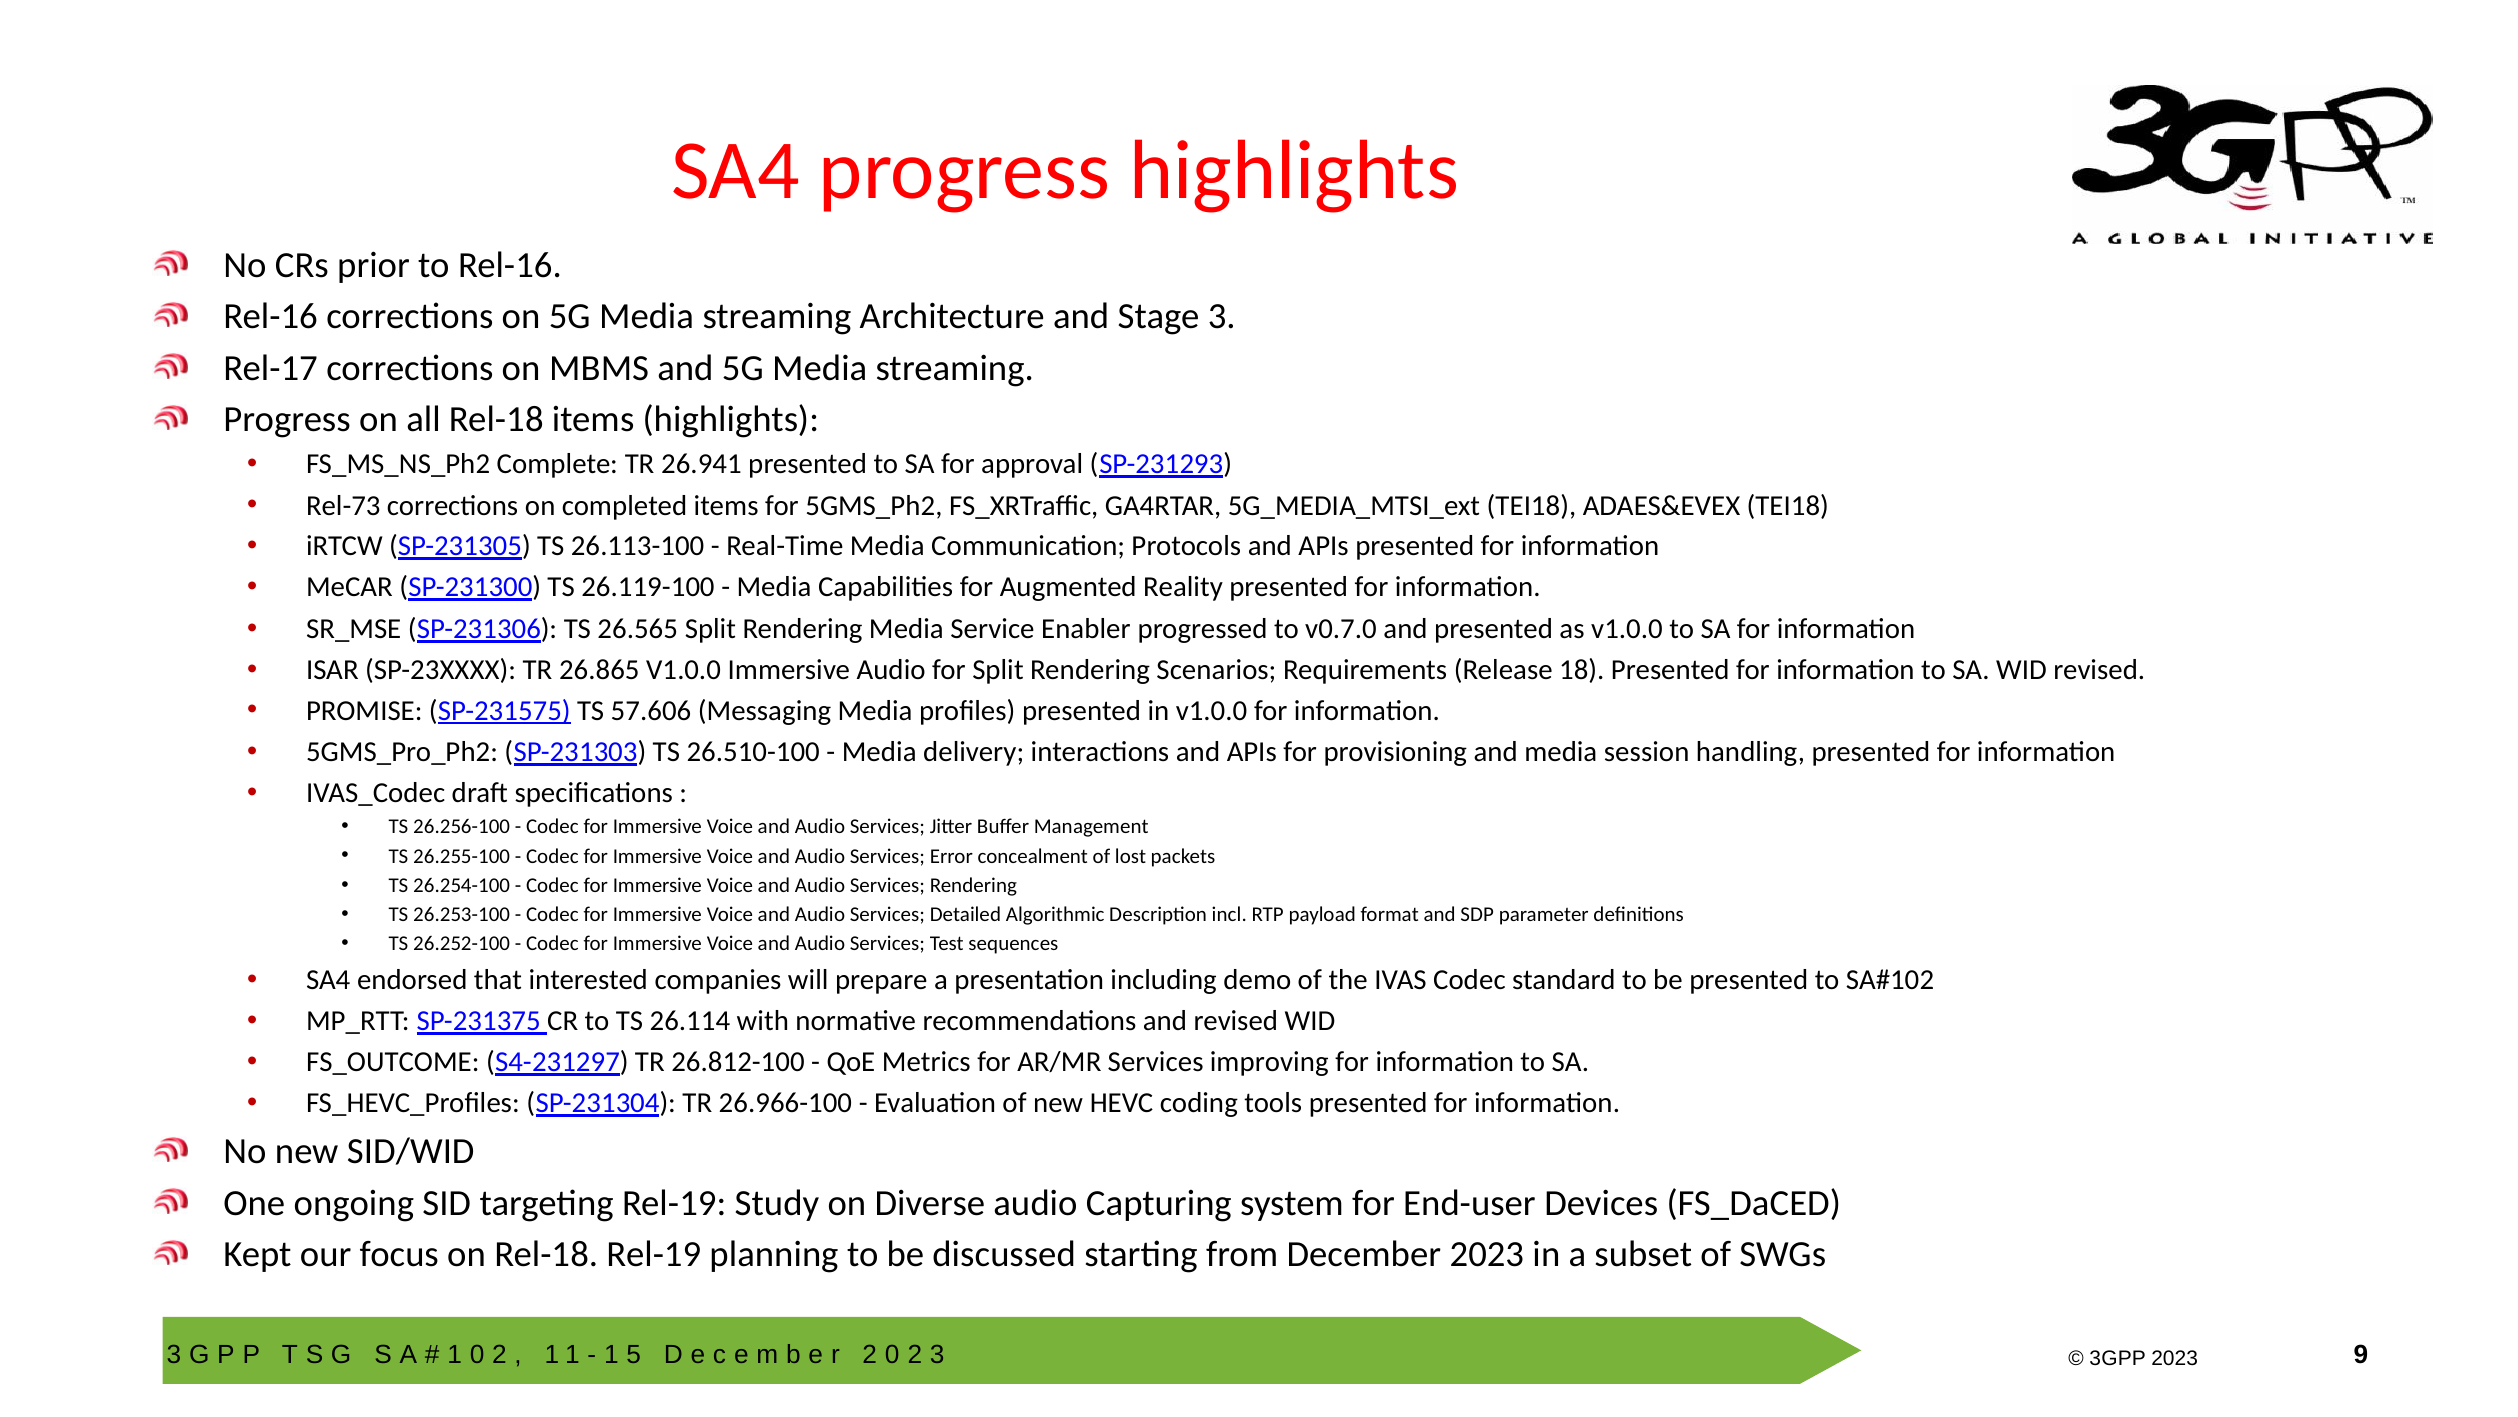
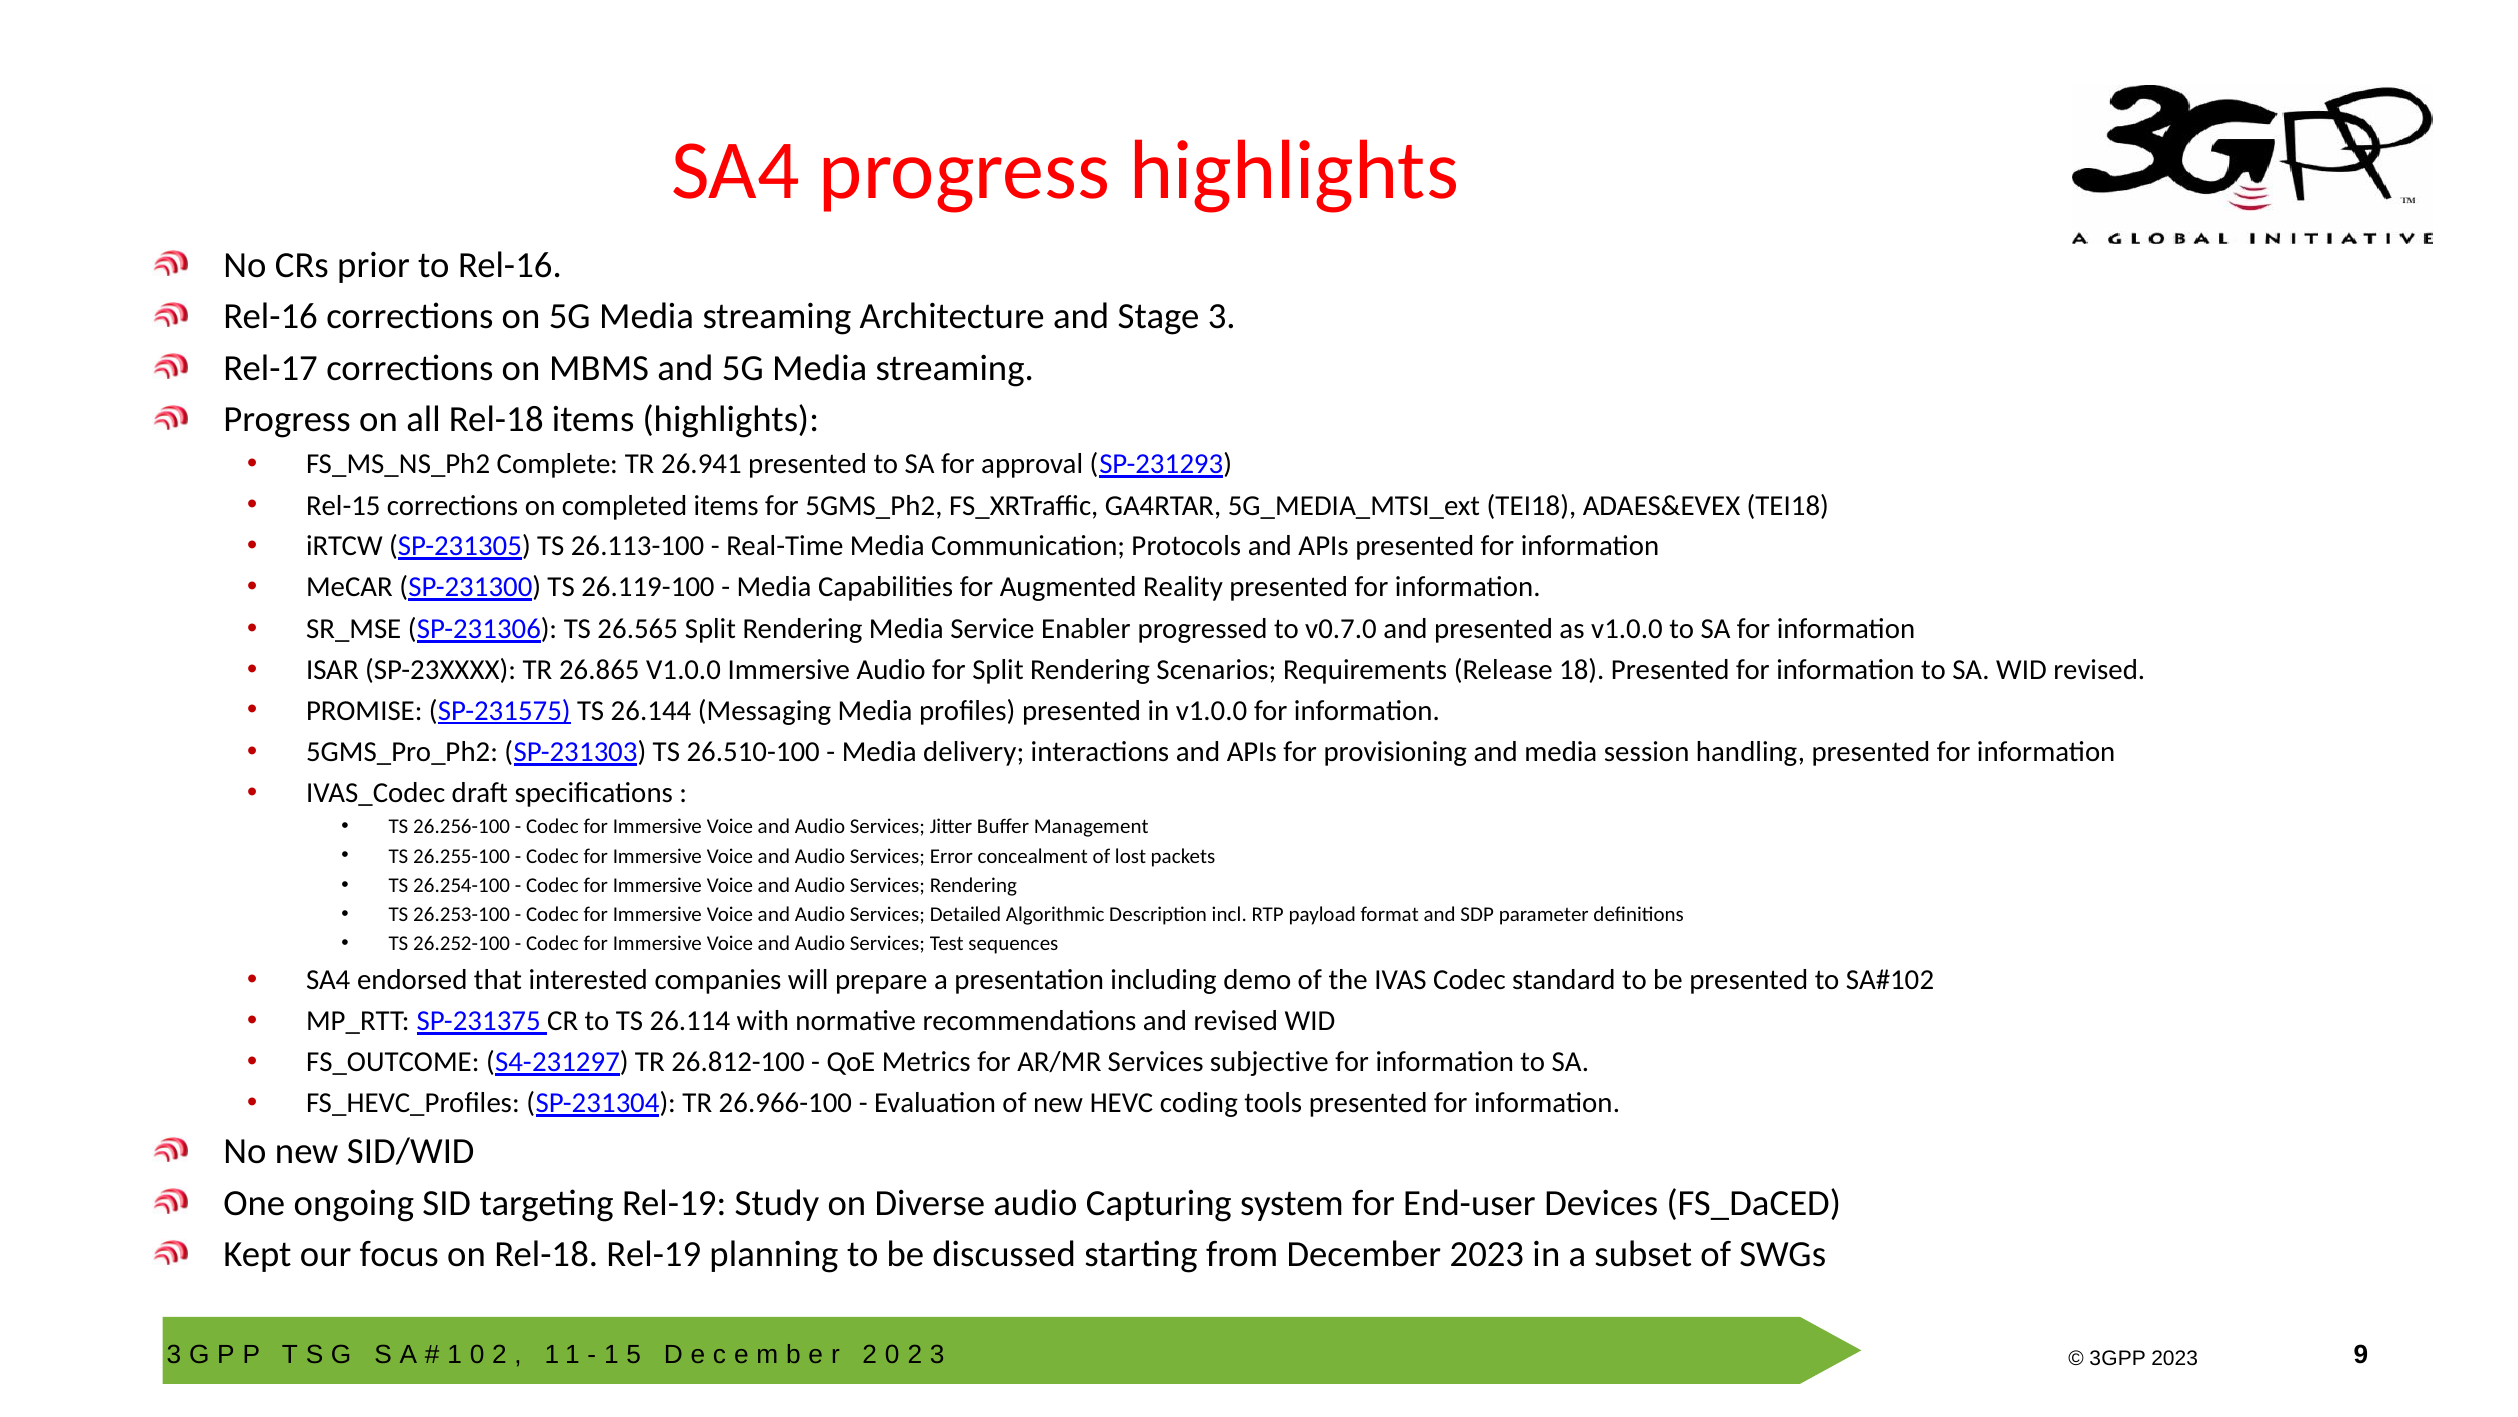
Rel-73: Rel-73 -> Rel-15
57.606: 57.606 -> 26.144
improving: improving -> subjective
